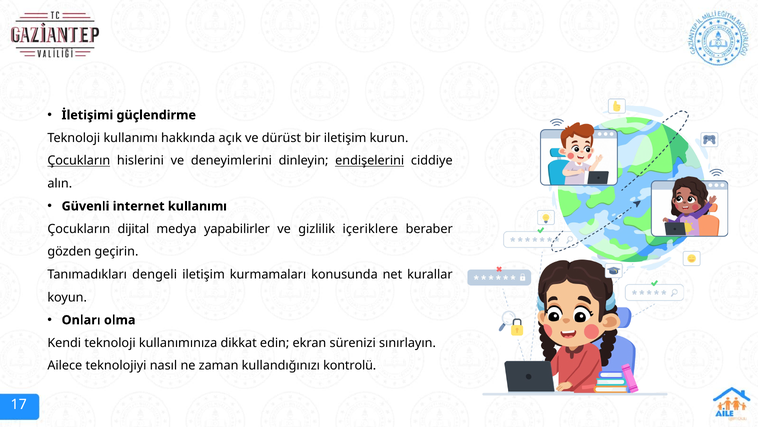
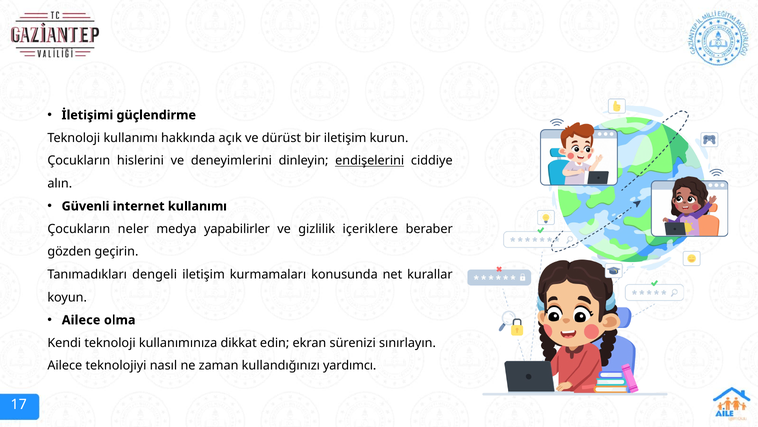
Çocukların at (79, 160) underline: present -> none
dijital: dijital -> neler
Onları at (81, 320): Onları -> Ailece
kontrolü: kontrolü -> yardımcı
